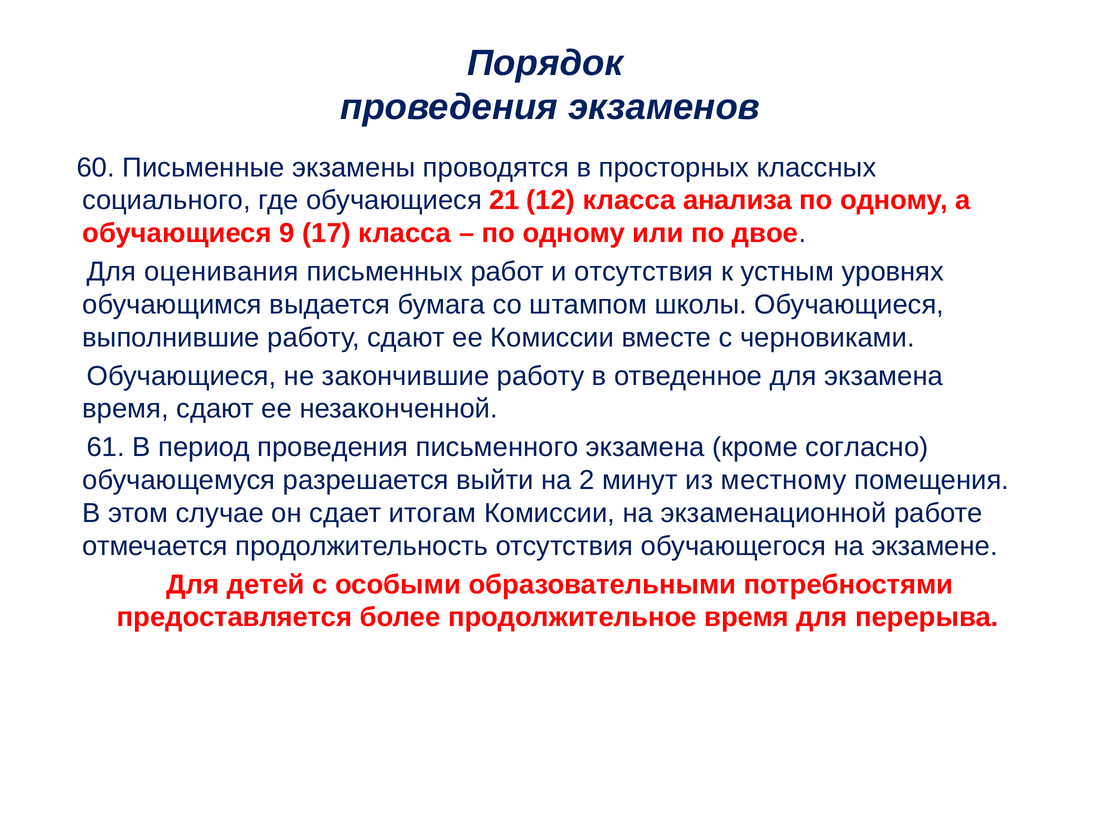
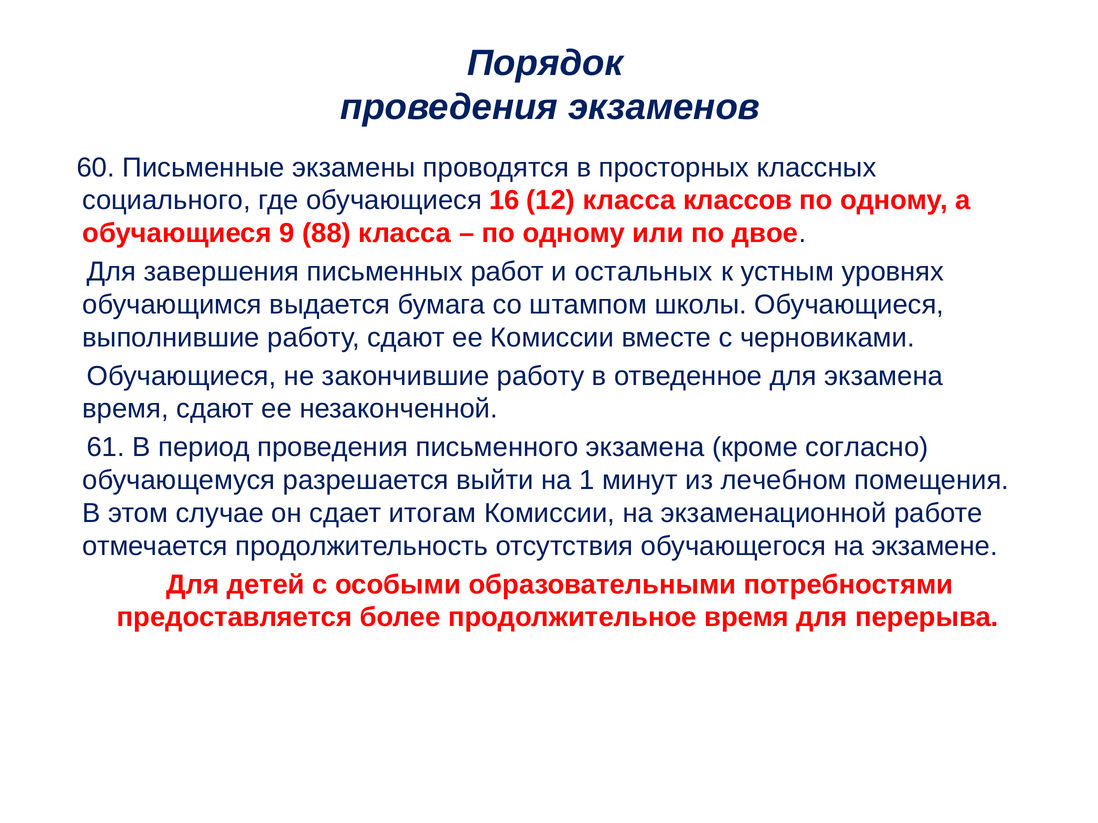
21: 21 -> 16
анализа: анализа -> классов
17: 17 -> 88
оценивания: оценивания -> завершения
и отсутствия: отсутствия -> остальных
2: 2 -> 1
местному: местному -> лечебном
